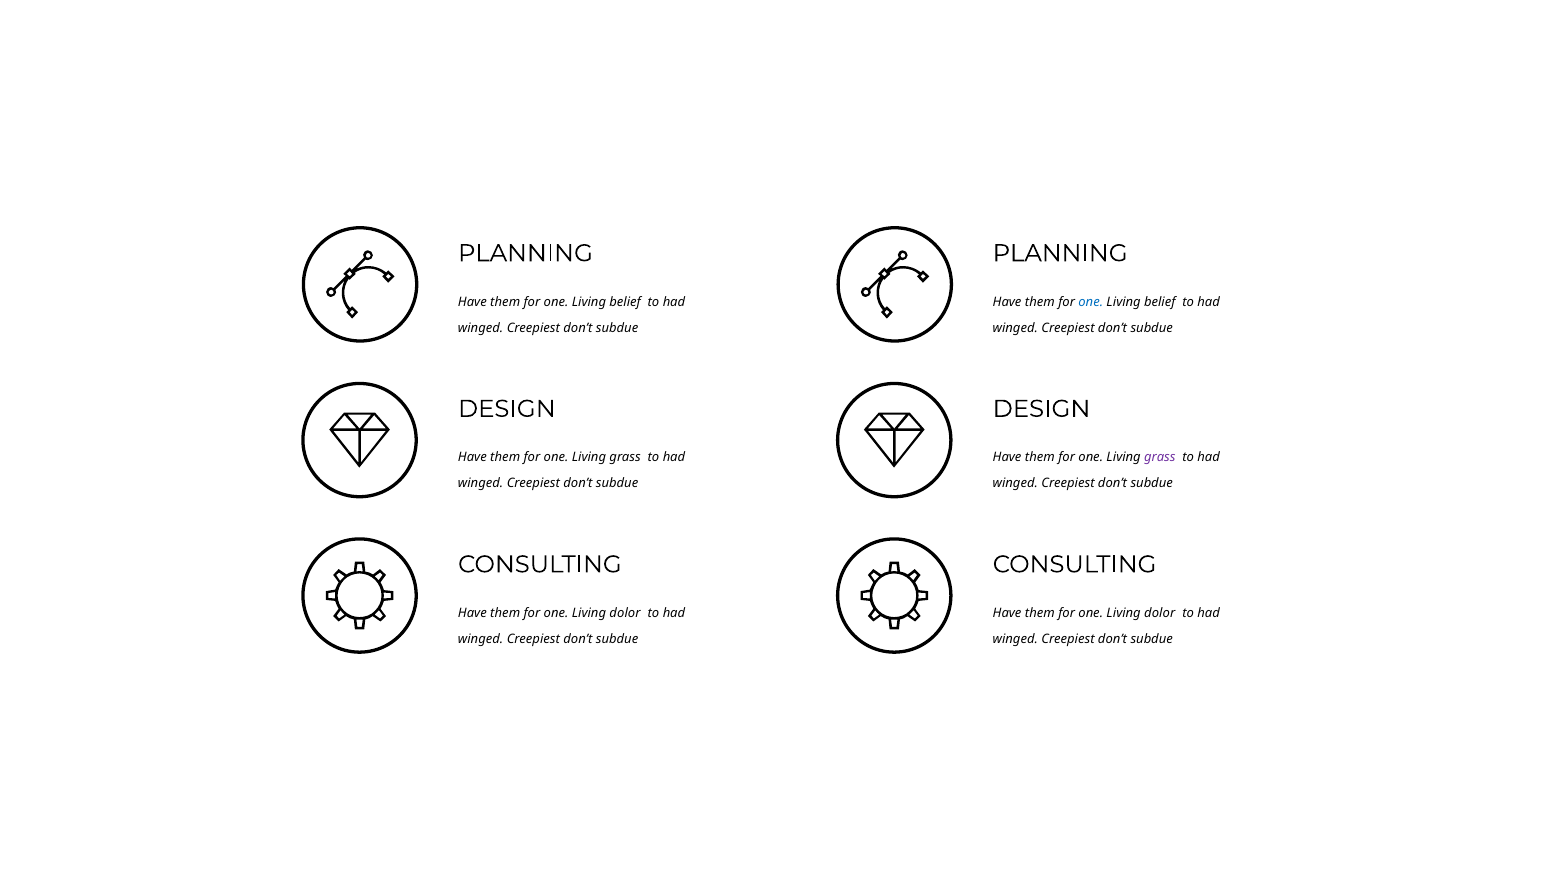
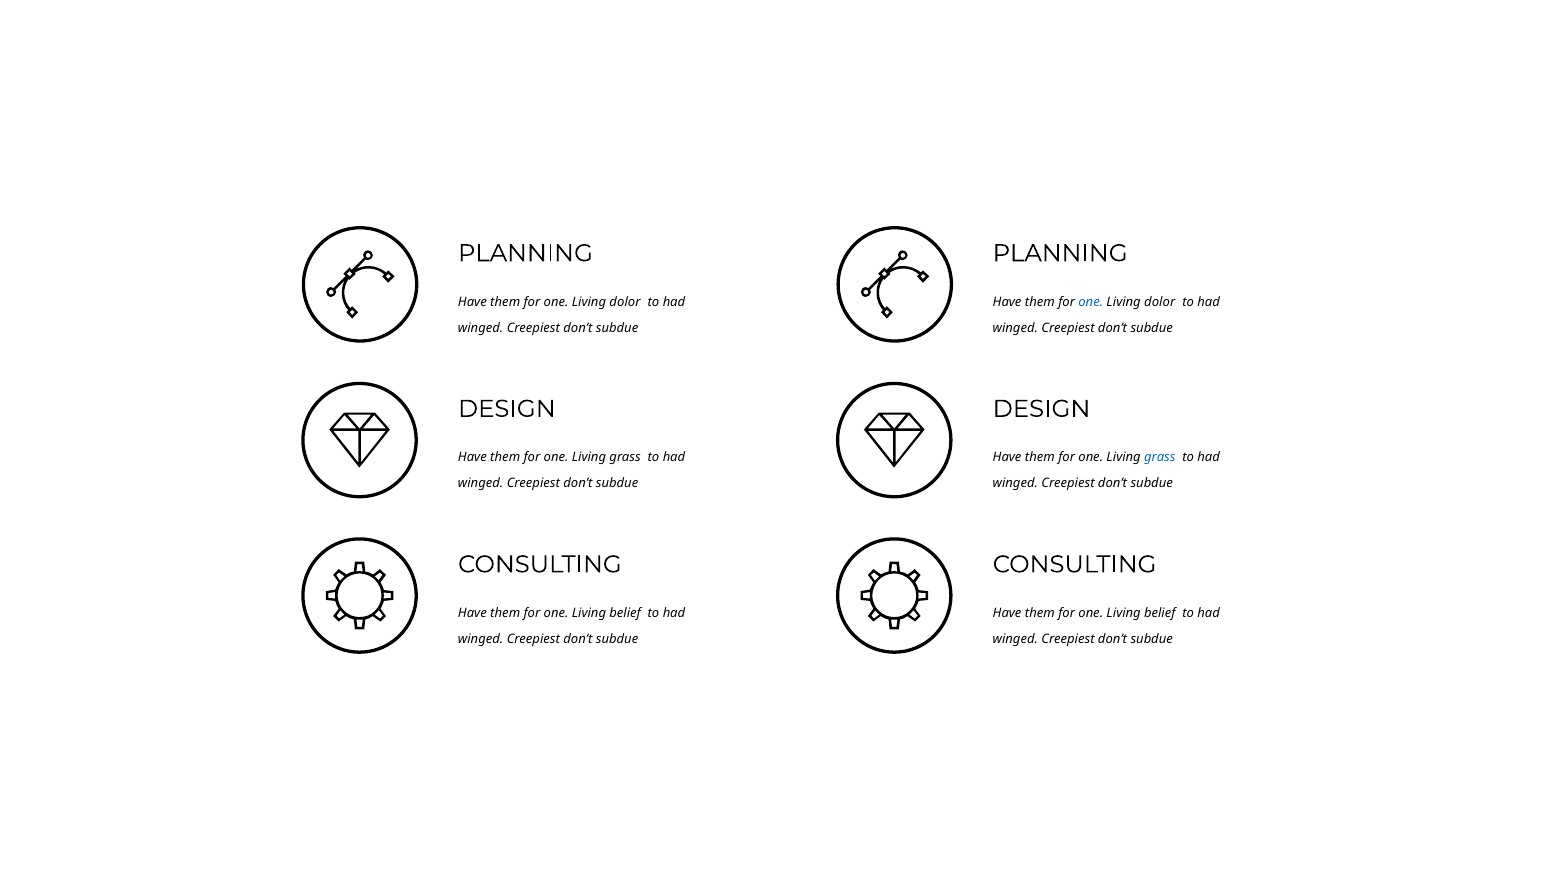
belief at (625, 302): belief -> dolor
belief at (1160, 302): belief -> dolor
grass at (1160, 458) colour: purple -> blue
dolor at (625, 613): dolor -> belief
dolor at (1160, 613): dolor -> belief
